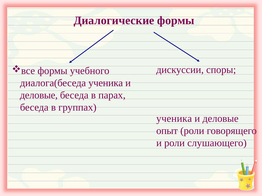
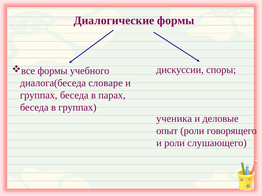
диалога(беседа ученика: ученика -> словаре
деловые at (39, 95): деловые -> группах
